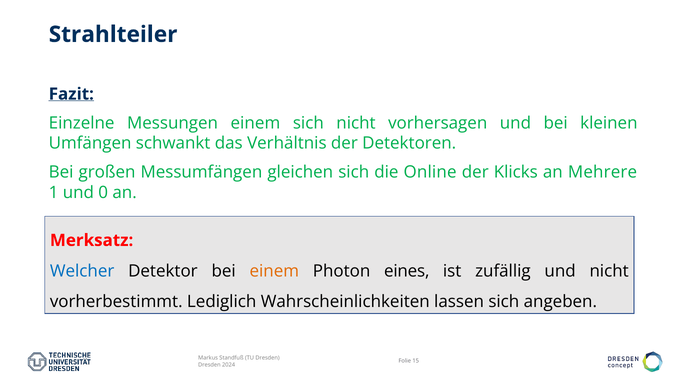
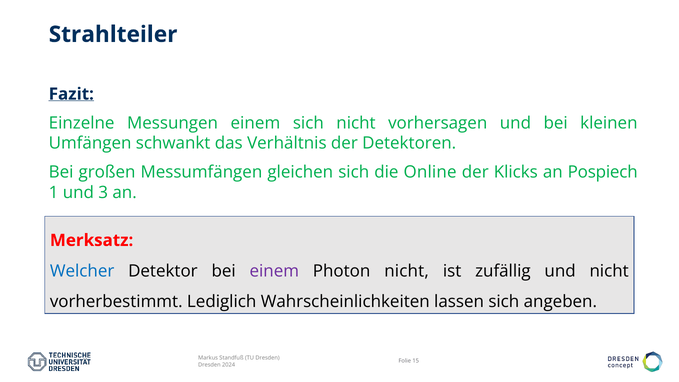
Mehrere: Mehrere -> Pospiech
0: 0 -> 3
einem at (274, 271) colour: orange -> purple
Photon eines: eines -> nicht
